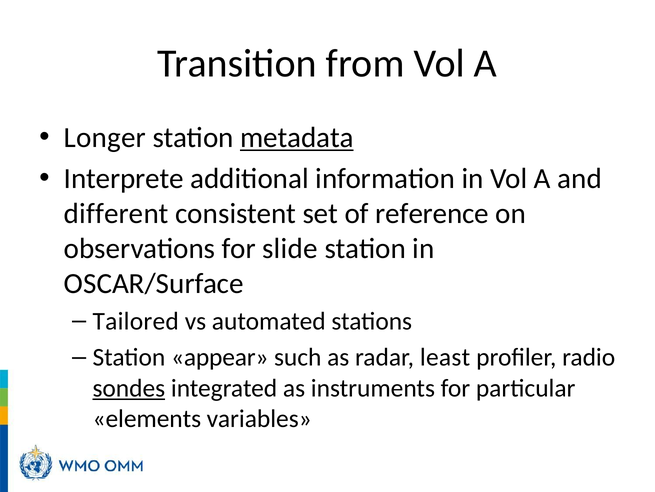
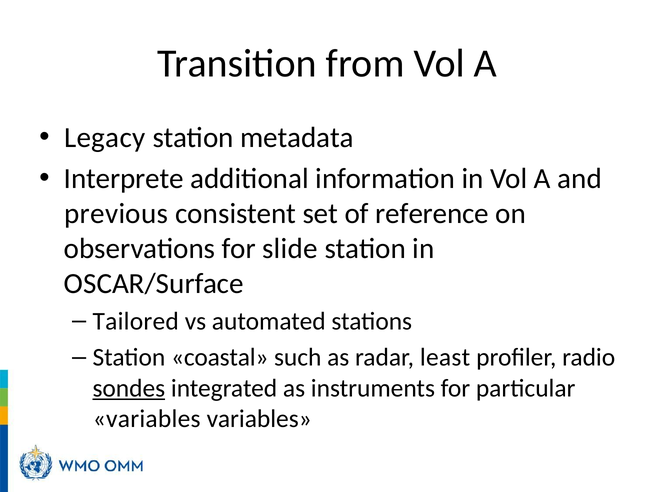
Longer: Longer -> Legacy
metadata underline: present -> none
different: different -> previous
appear: appear -> coastal
elements at (147, 418): elements -> variables
